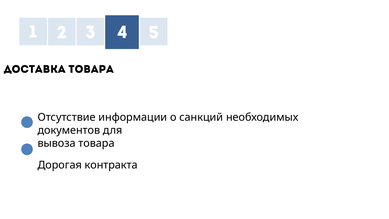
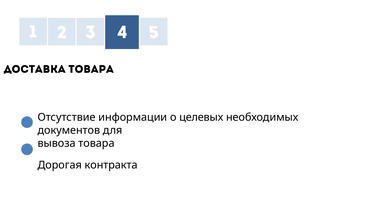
санкций: санкций -> целевых
